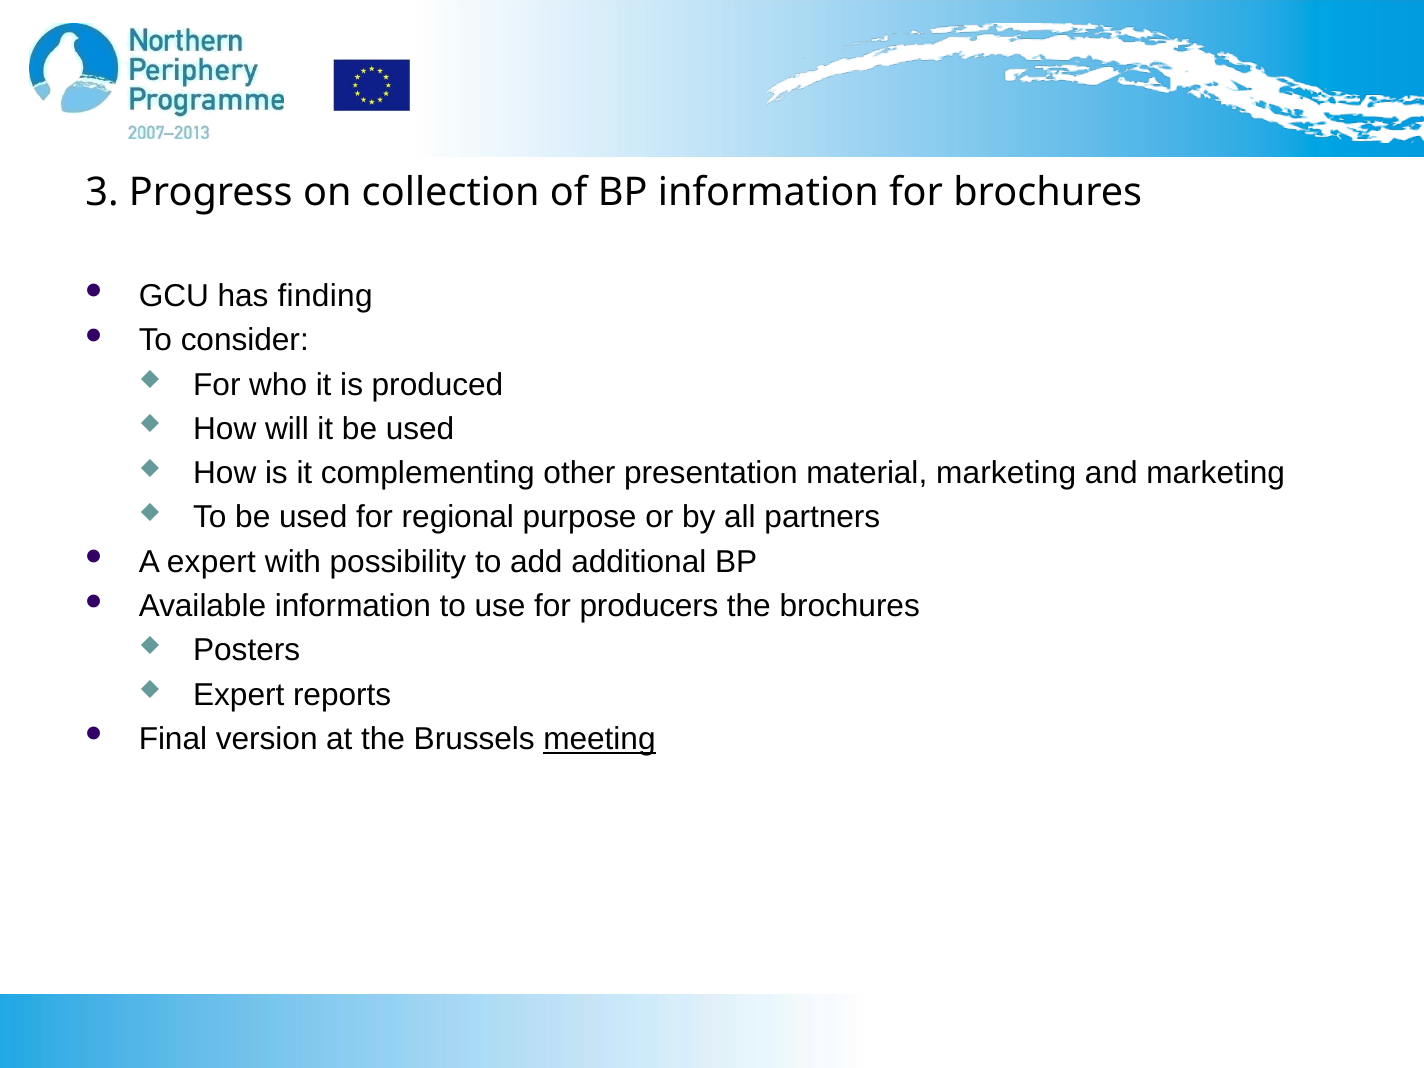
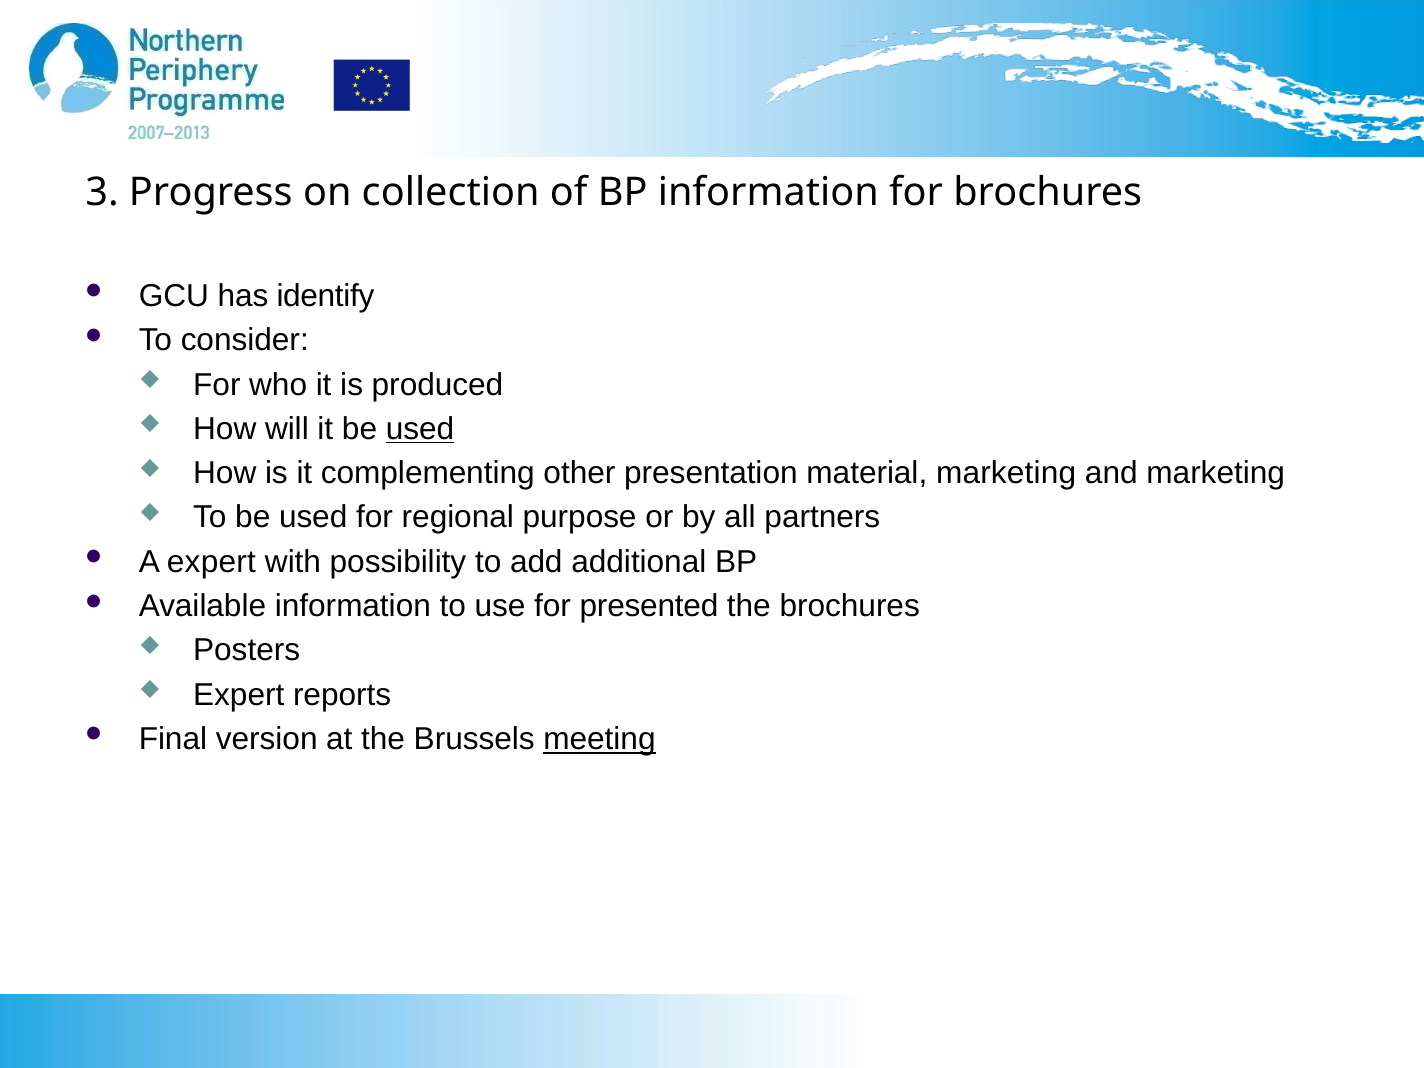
finding: finding -> identify
used at (420, 429) underline: none -> present
producers: producers -> presented
